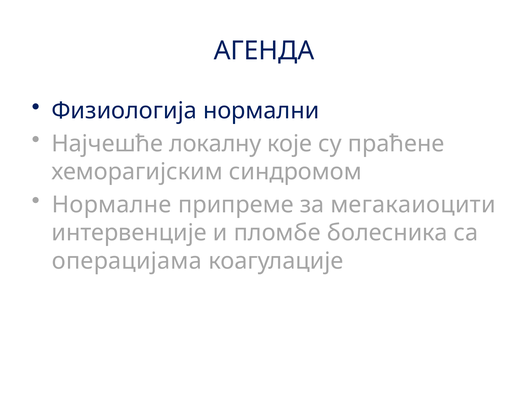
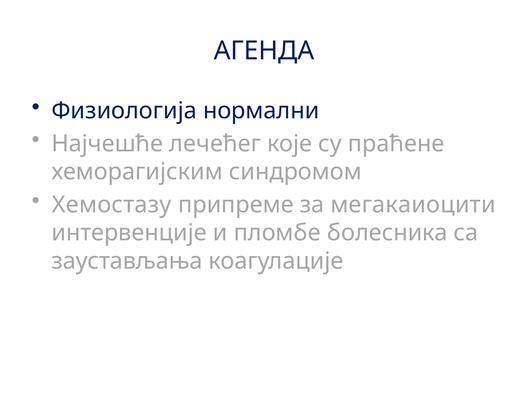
локалну: локалну -> лечећег
Нормалне: Нормалне -> Хемостазу
операцијама: операцијама -> заустављања
